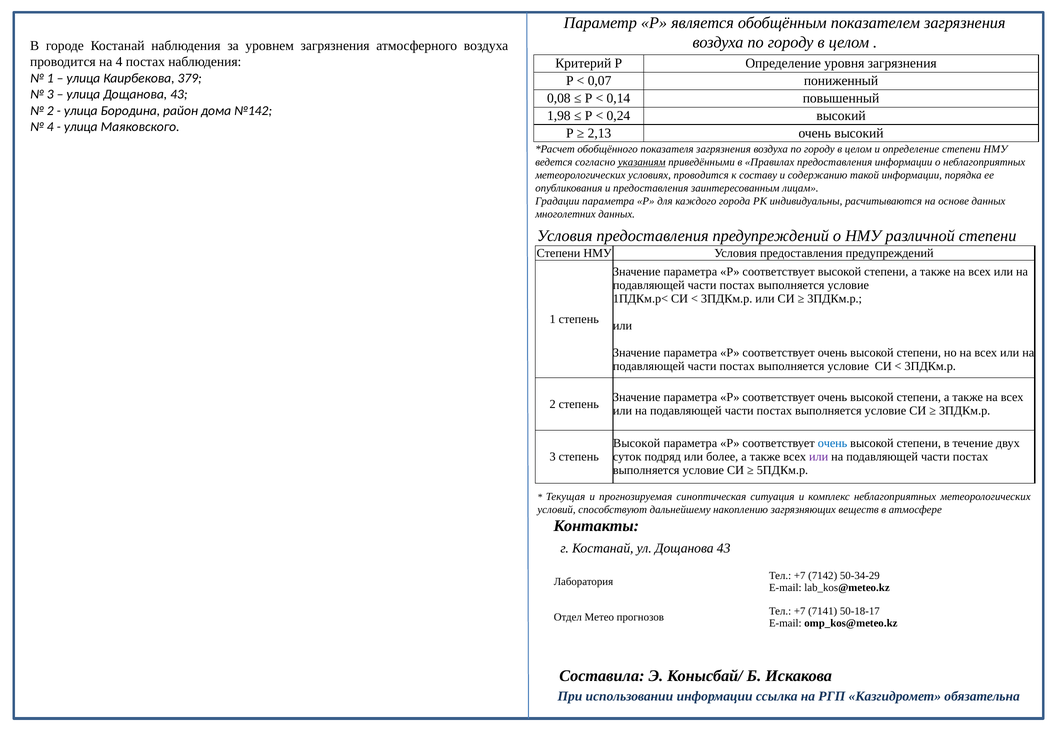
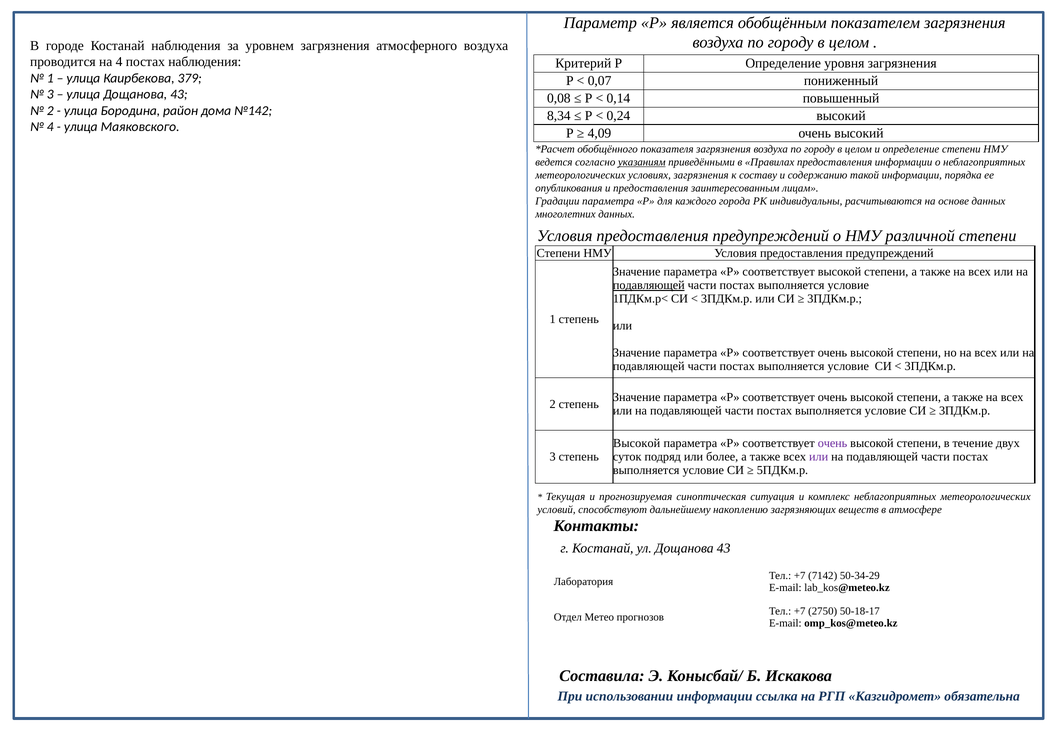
1,98: 1,98 -> 8,34
2,13: 2,13 -> 4,09
условиях проводится: проводится -> загрязнения
подавляющей at (649, 286) underline: none -> present
очень at (833, 444) colour: blue -> purple
7141: 7141 -> 2750
